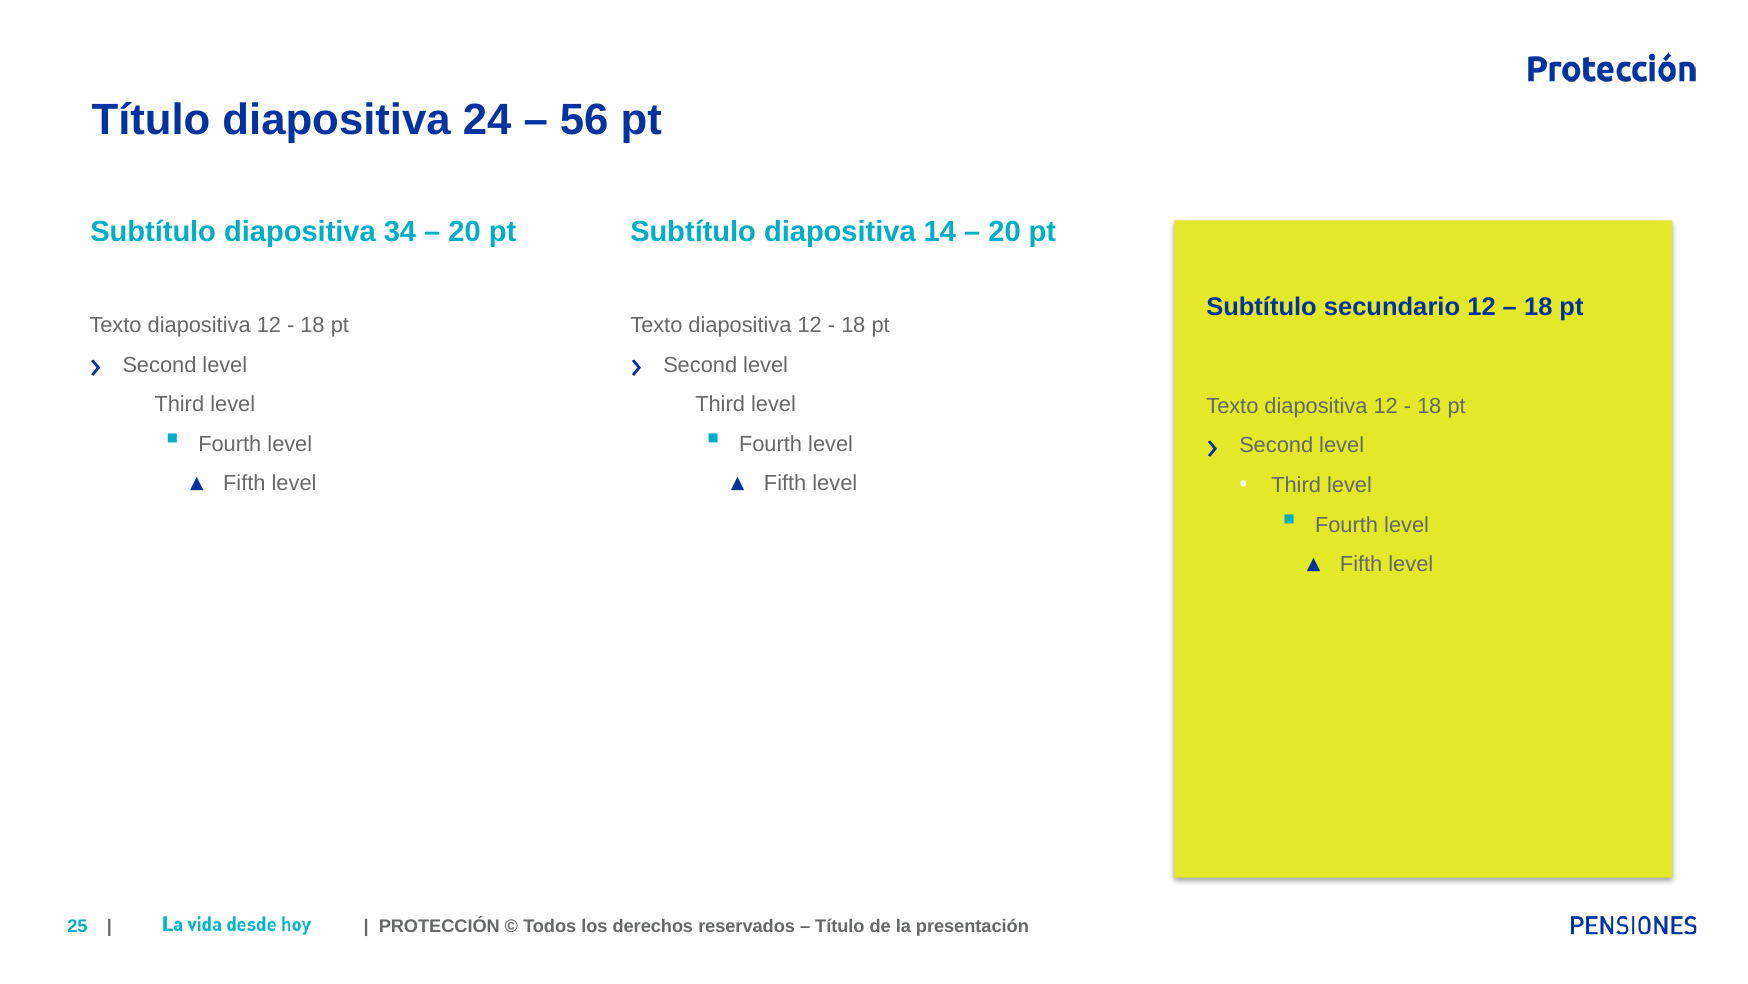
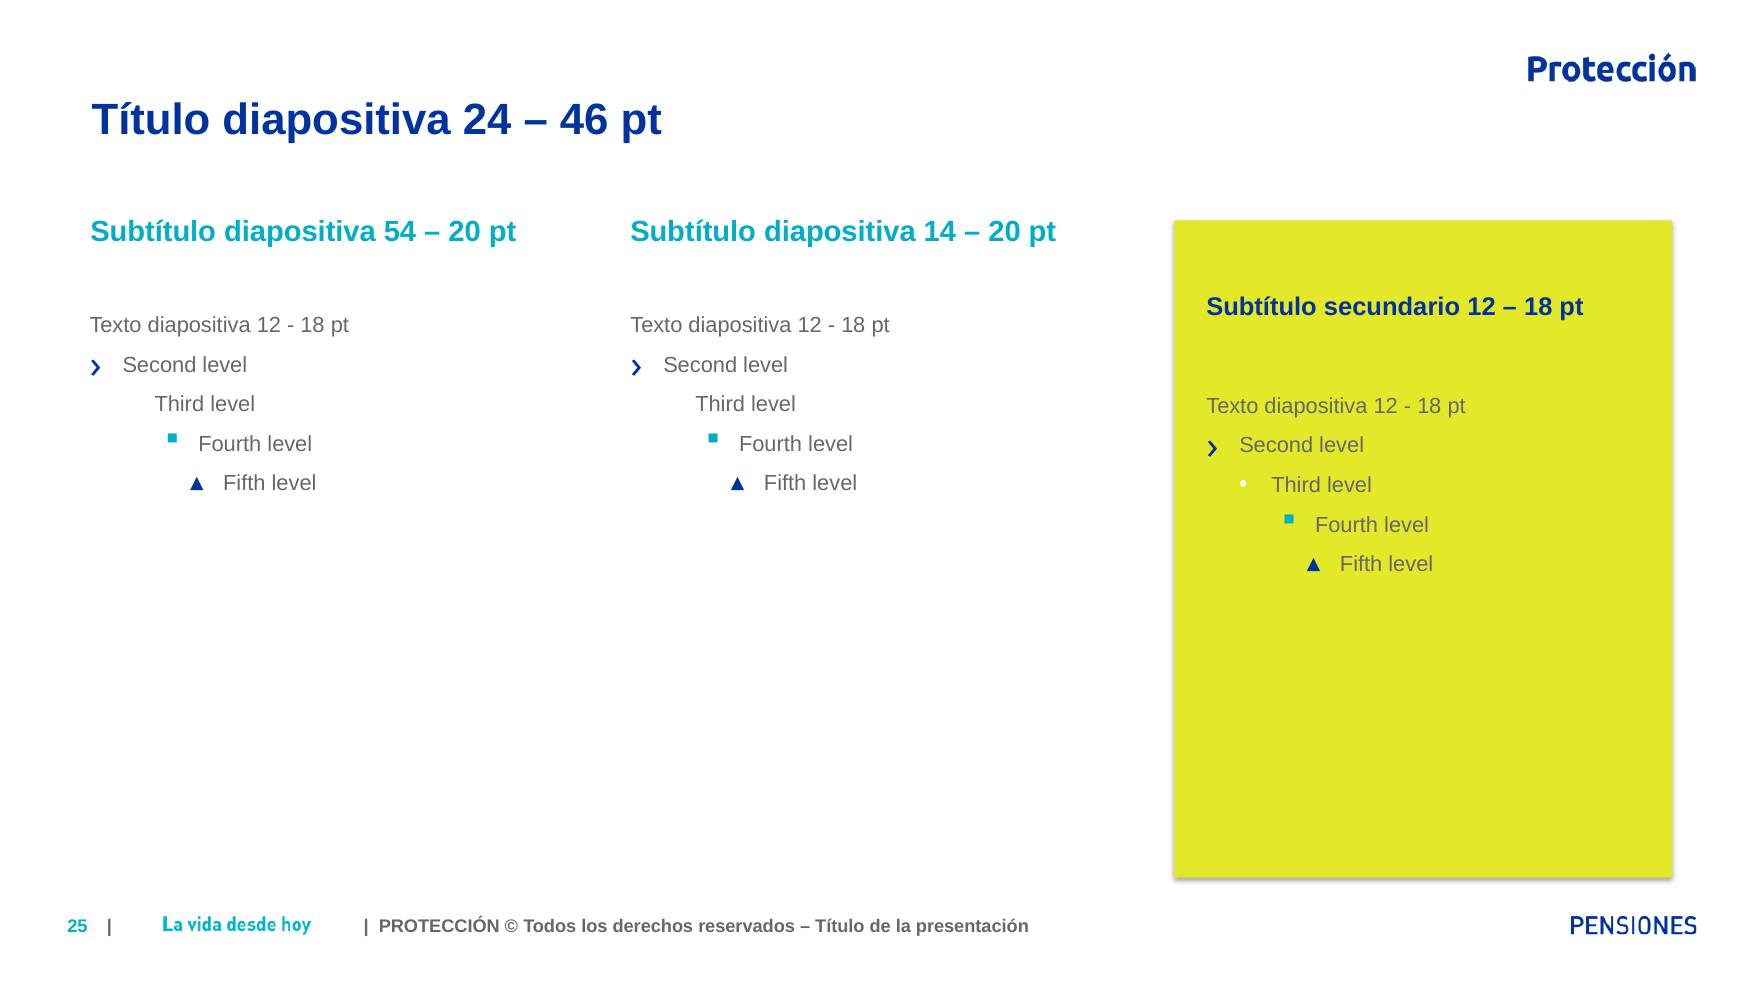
56: 56 -> 46
34: 34 -> 54
